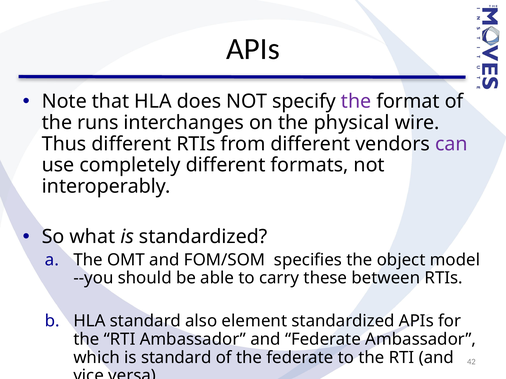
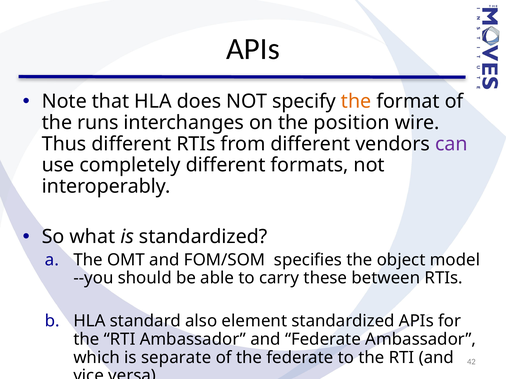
the at (356, 102) colour: purple -> orange
physical: physical -> position
is standard: standard -> separate
